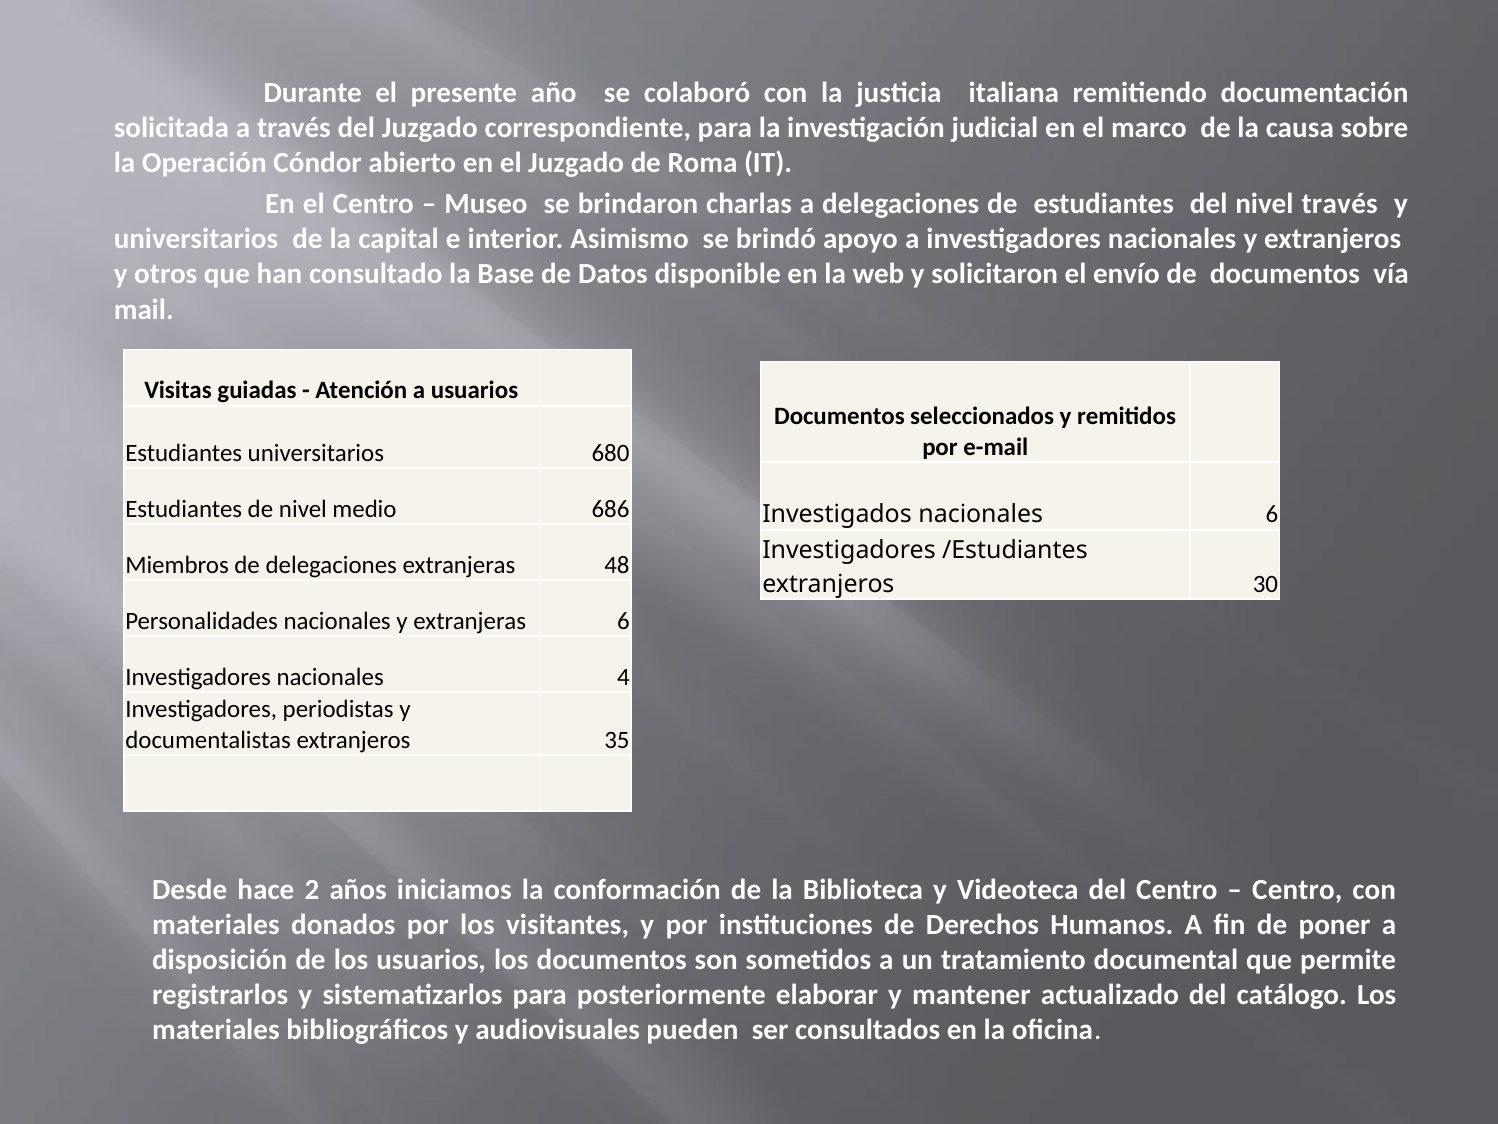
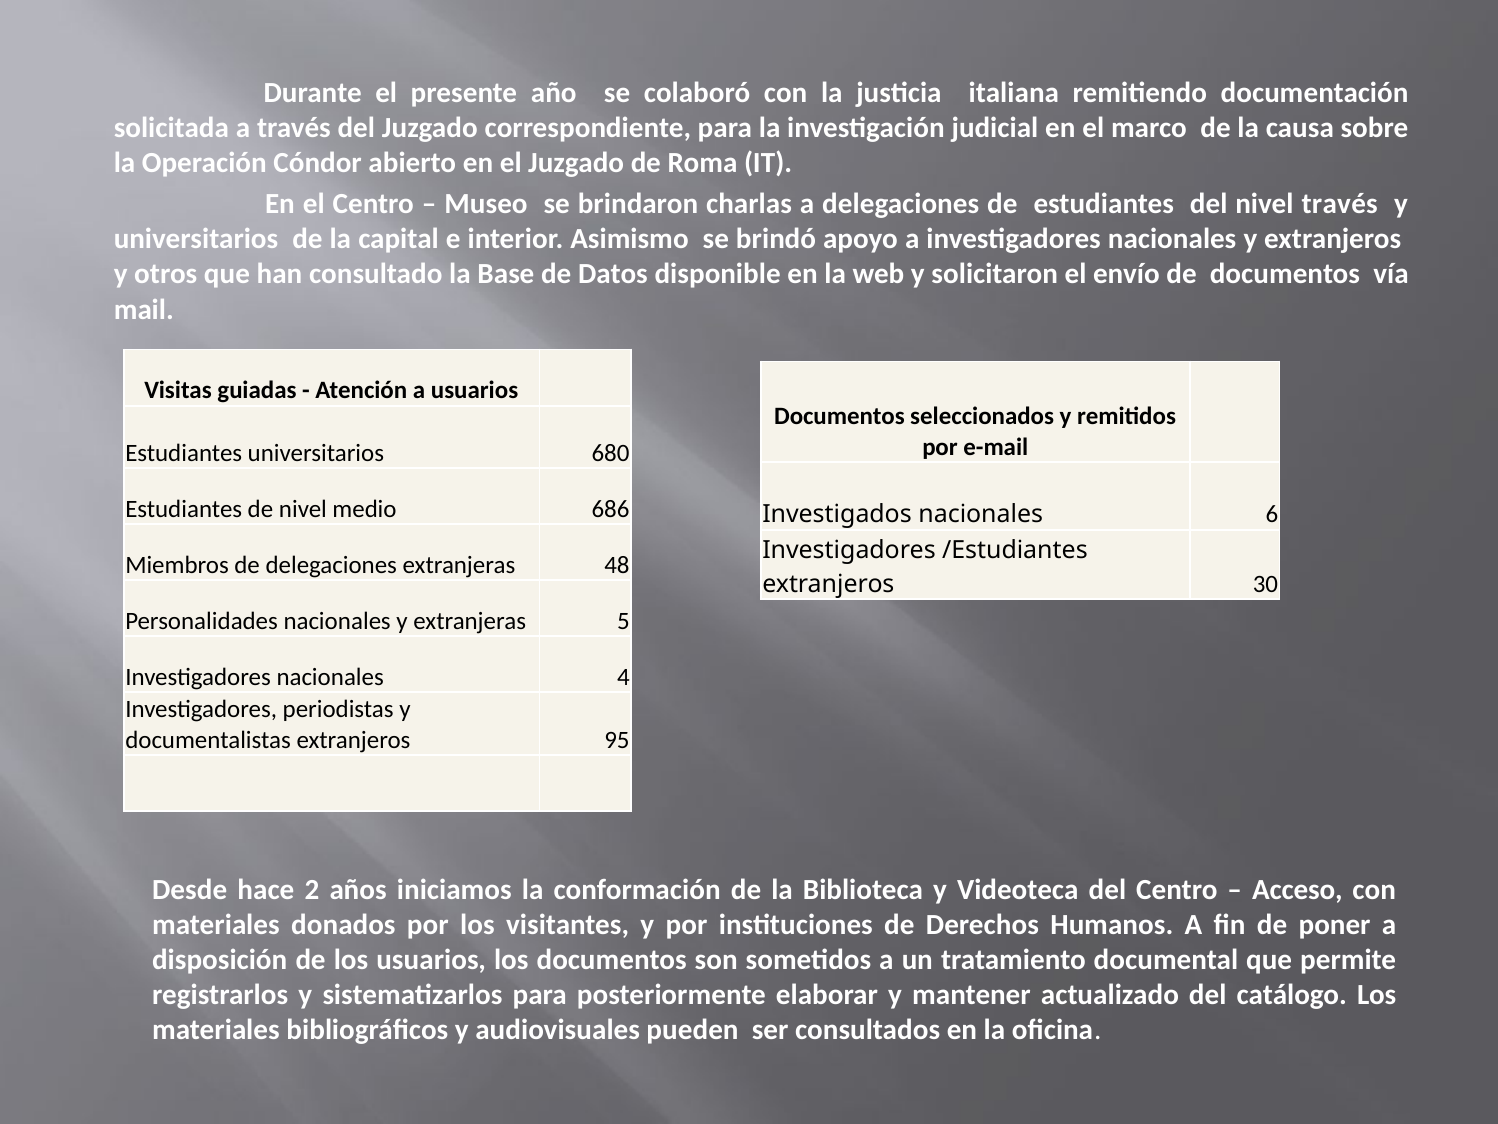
extranjeras 6: 6 -> 5
35: 35 -> 95
Centro at (1297, 890): Centro -> Acceso
